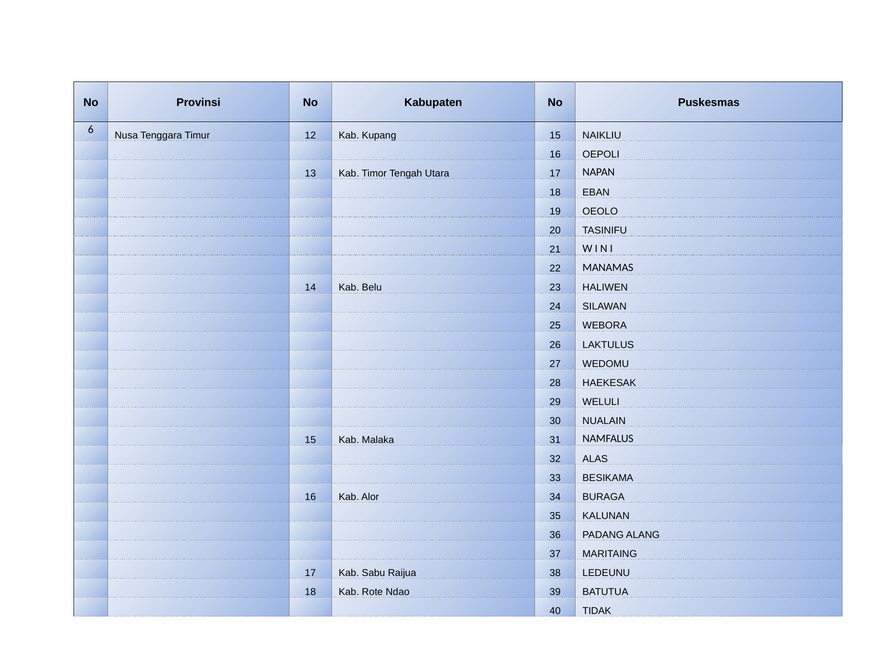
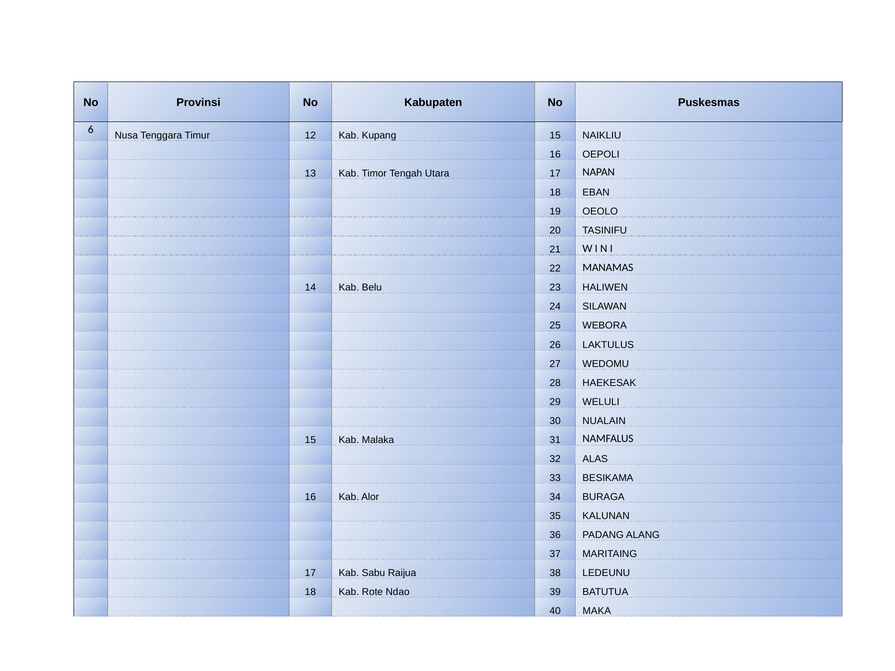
TIDAK: TIDAK -> MAKA
